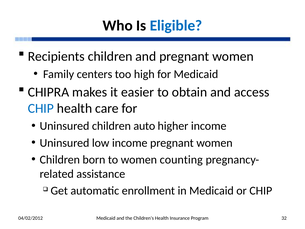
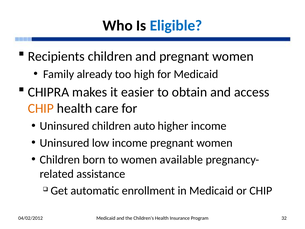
centers: centers -> already
CHIP at (41, 108) colour: blue -> orange
counting: counting -> available
